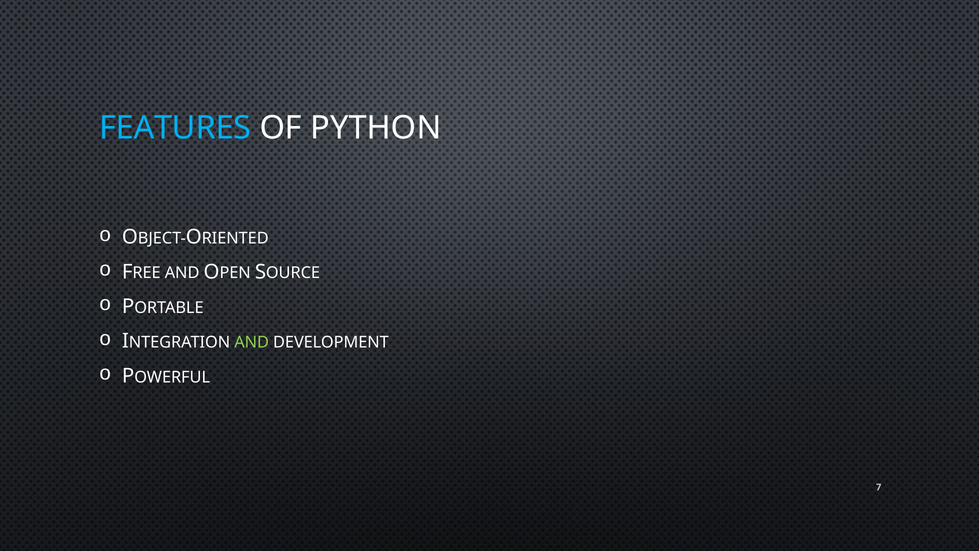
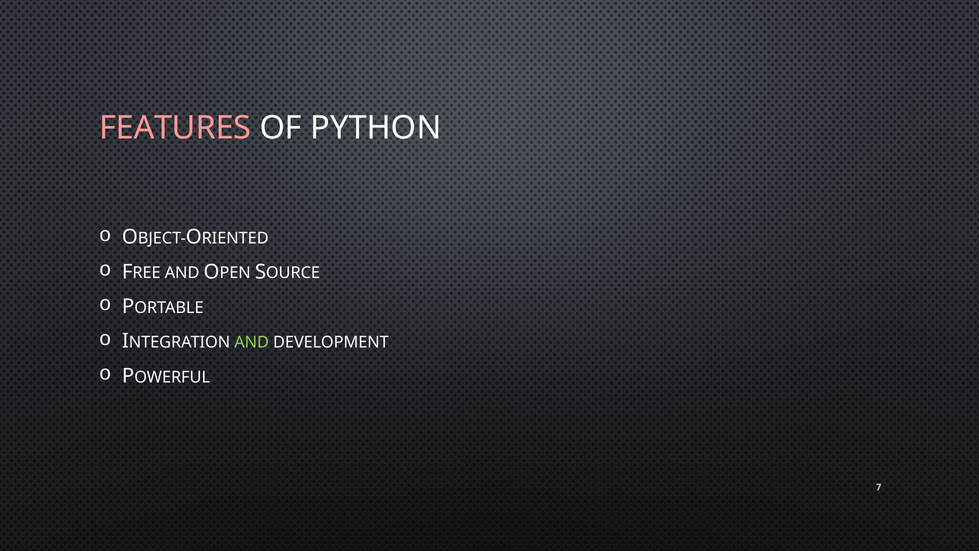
FEATURES colour: light blue -> pink
